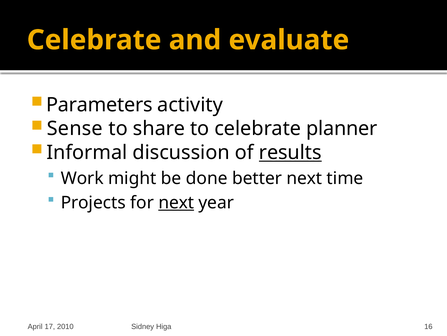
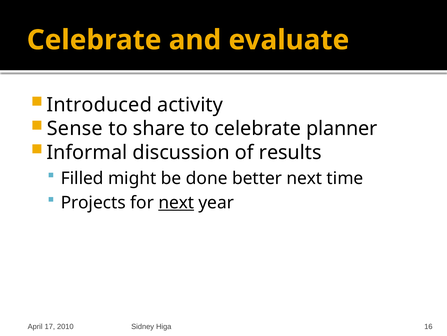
Parameters: Parameters -> Introduced
results underline: present -> none
Work: Work -> Filled
